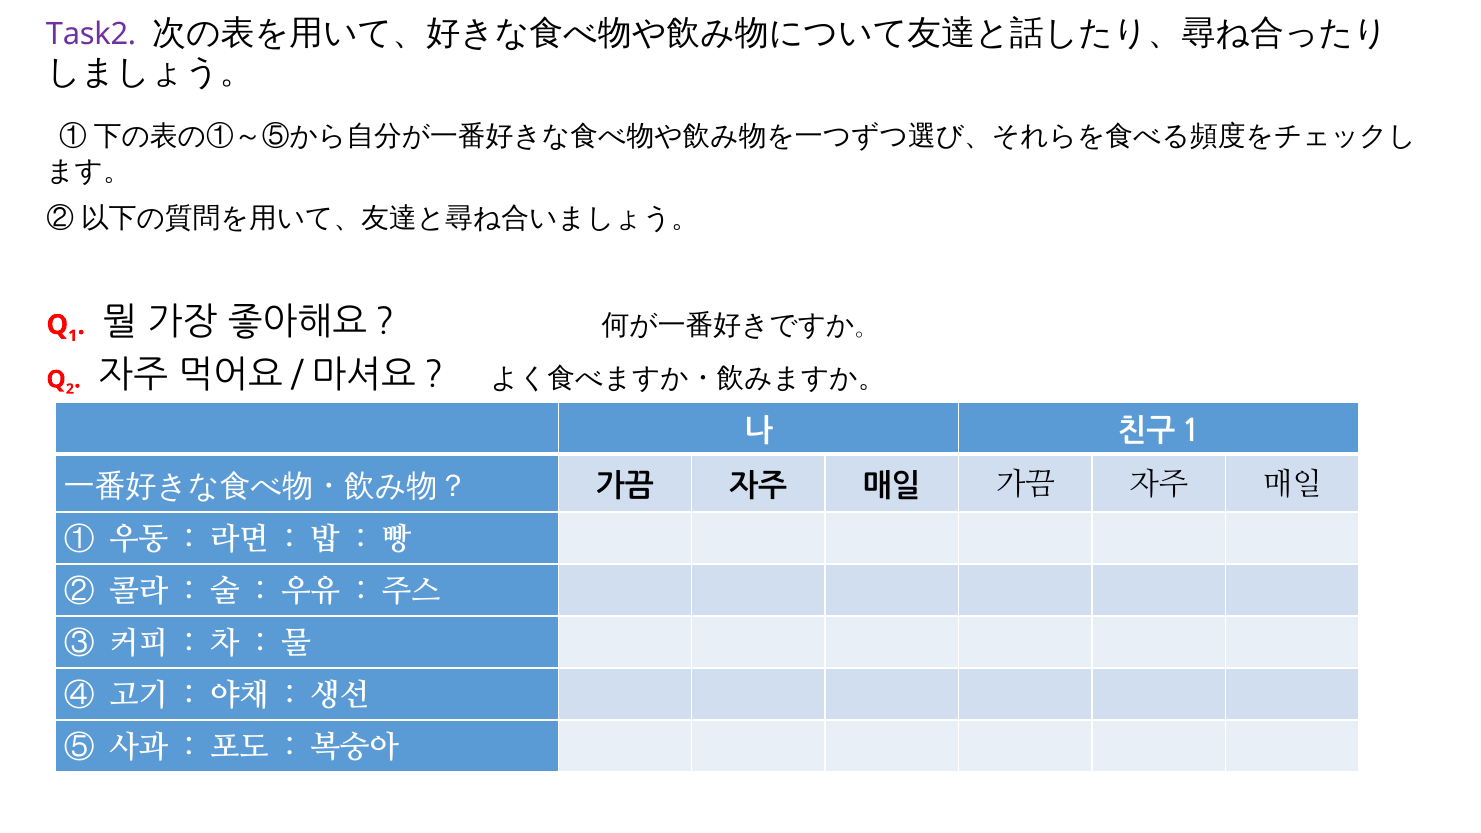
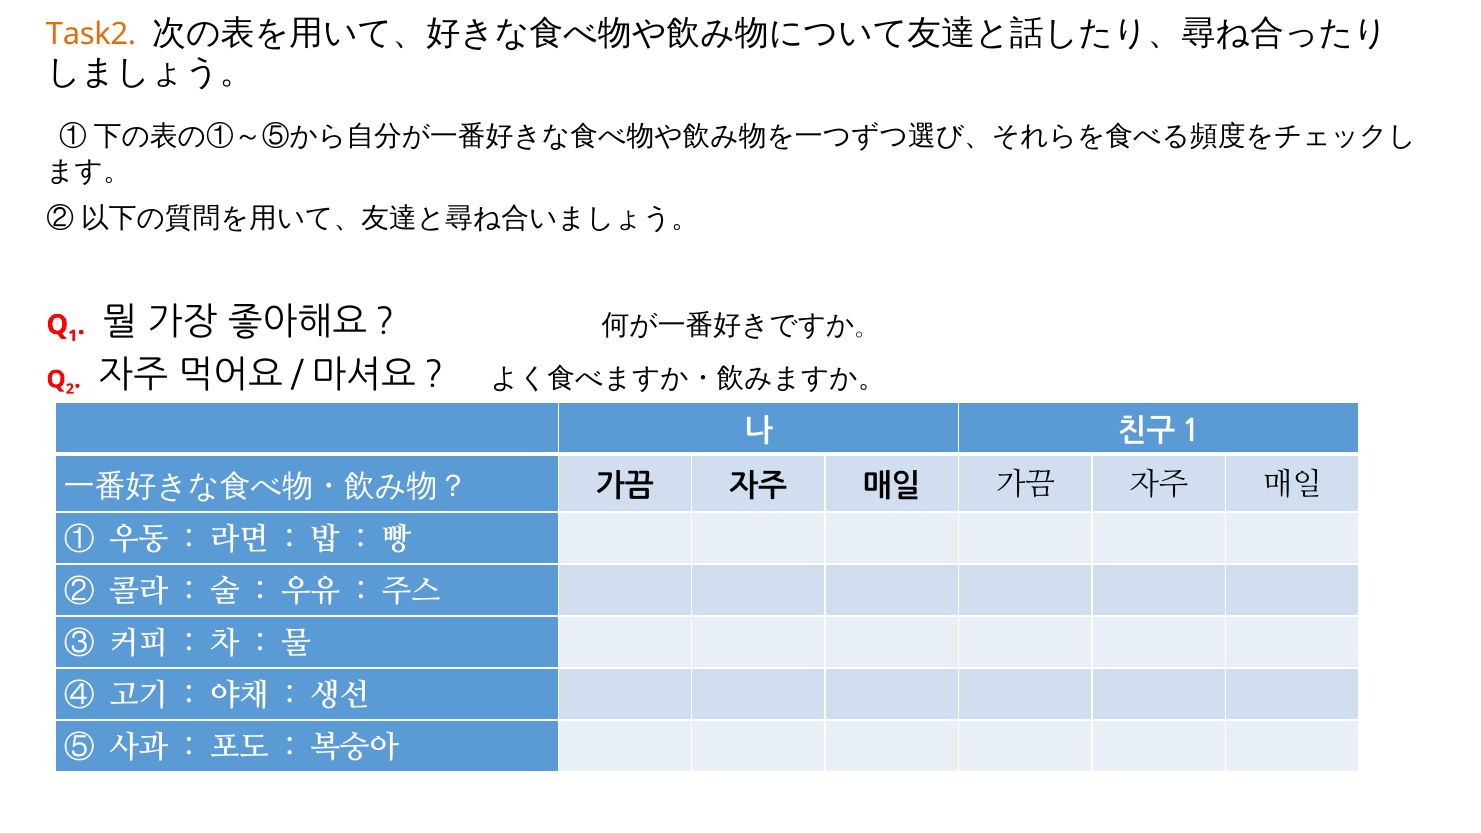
Task2 colour: purple -> orange
